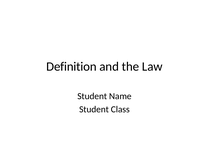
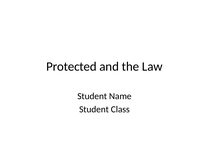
Definition: Definition -> Protected
